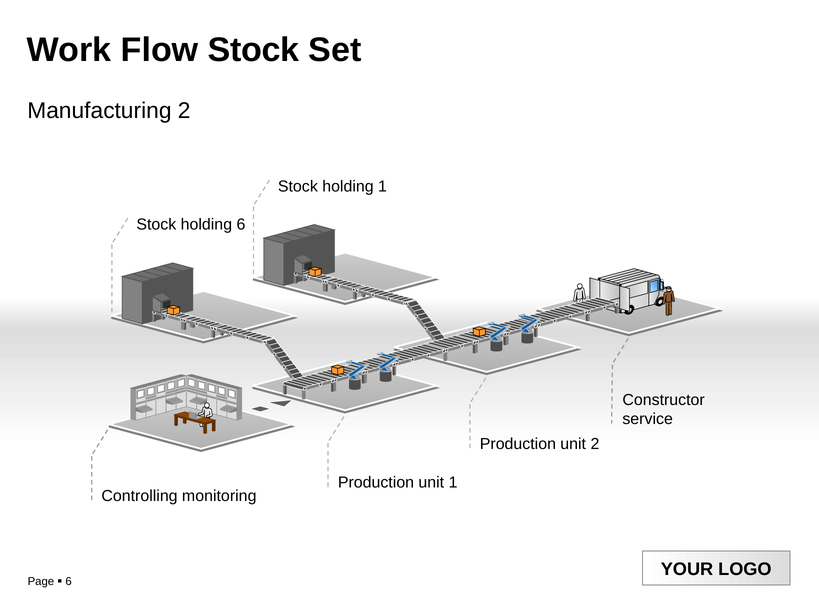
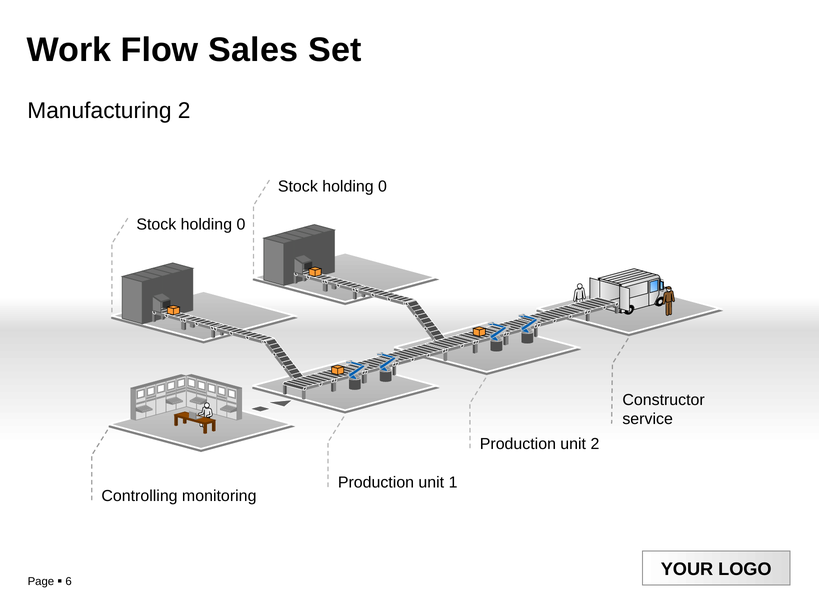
Flow Stock: Stock -> Sales
1 at (382, 186): 1 -> 0
6 at (241, 224): 6 -> 0
